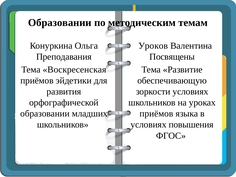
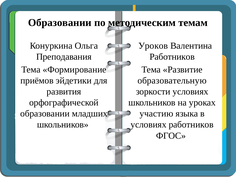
Посвящены at (172, 57): Посвящены -> Работников
Воскресенская: Воскресенская -> Формирование
обеспечивающую: обеспечивающую -> образовательную
приёмов at (156, 114): приёмов -> участию
условиях повышения: повышения -> работников
